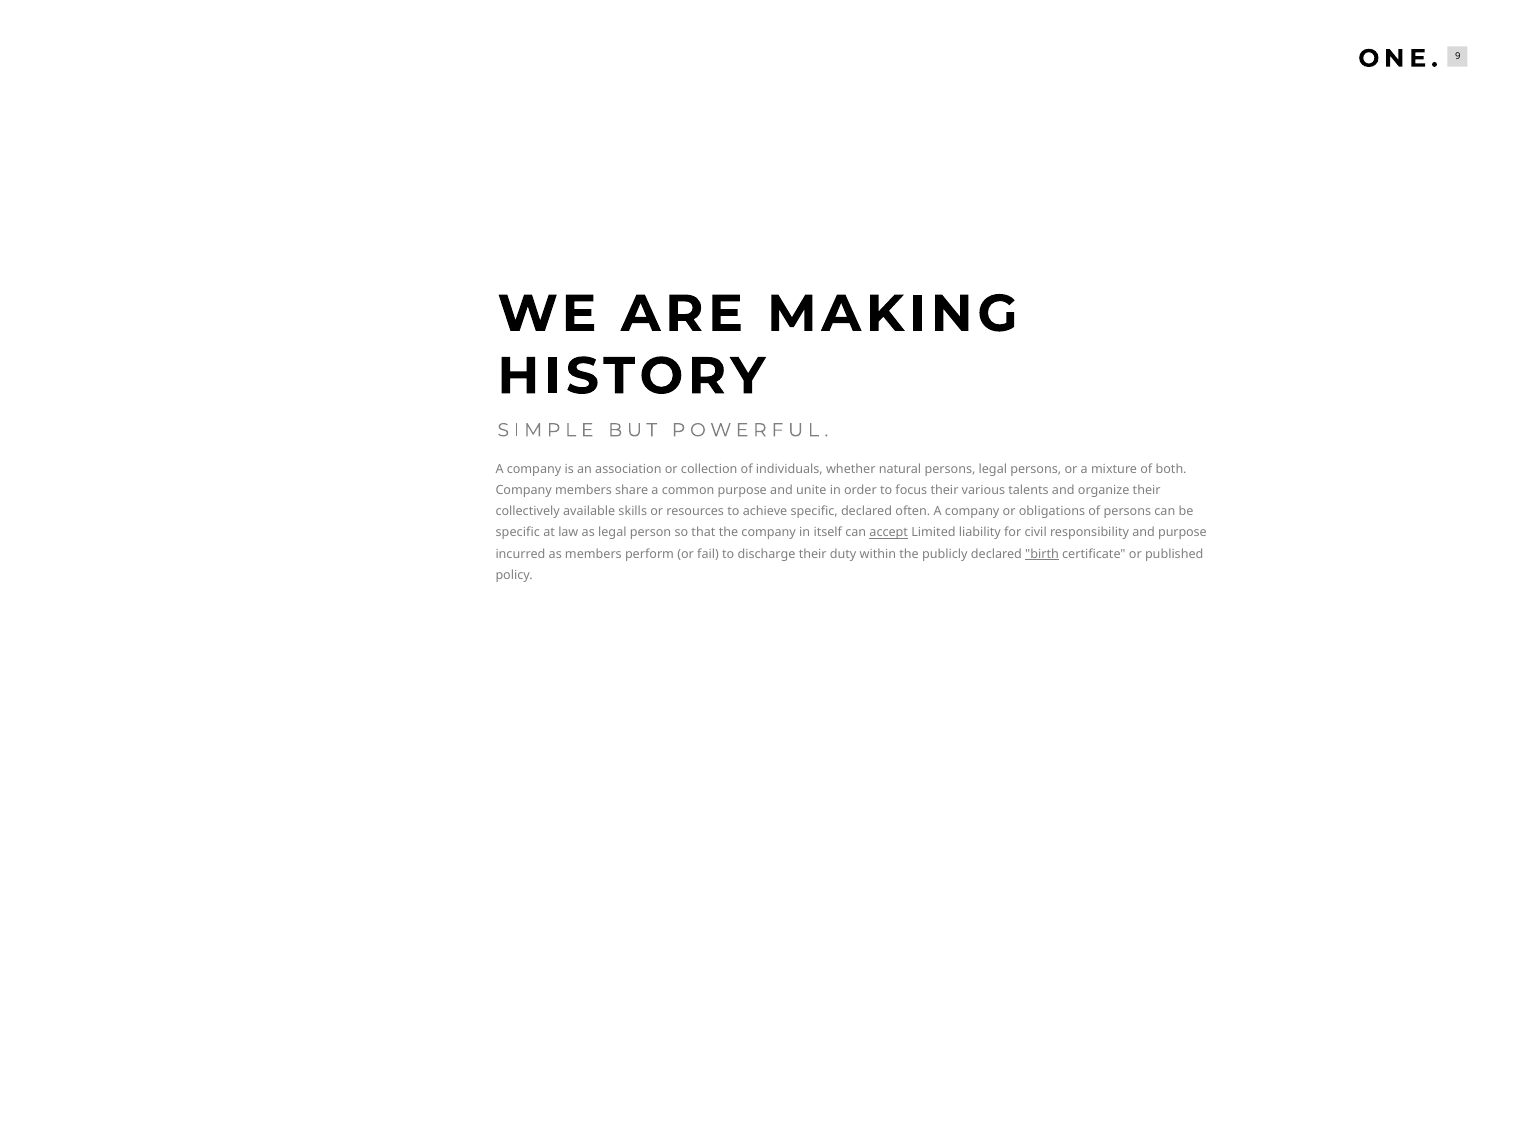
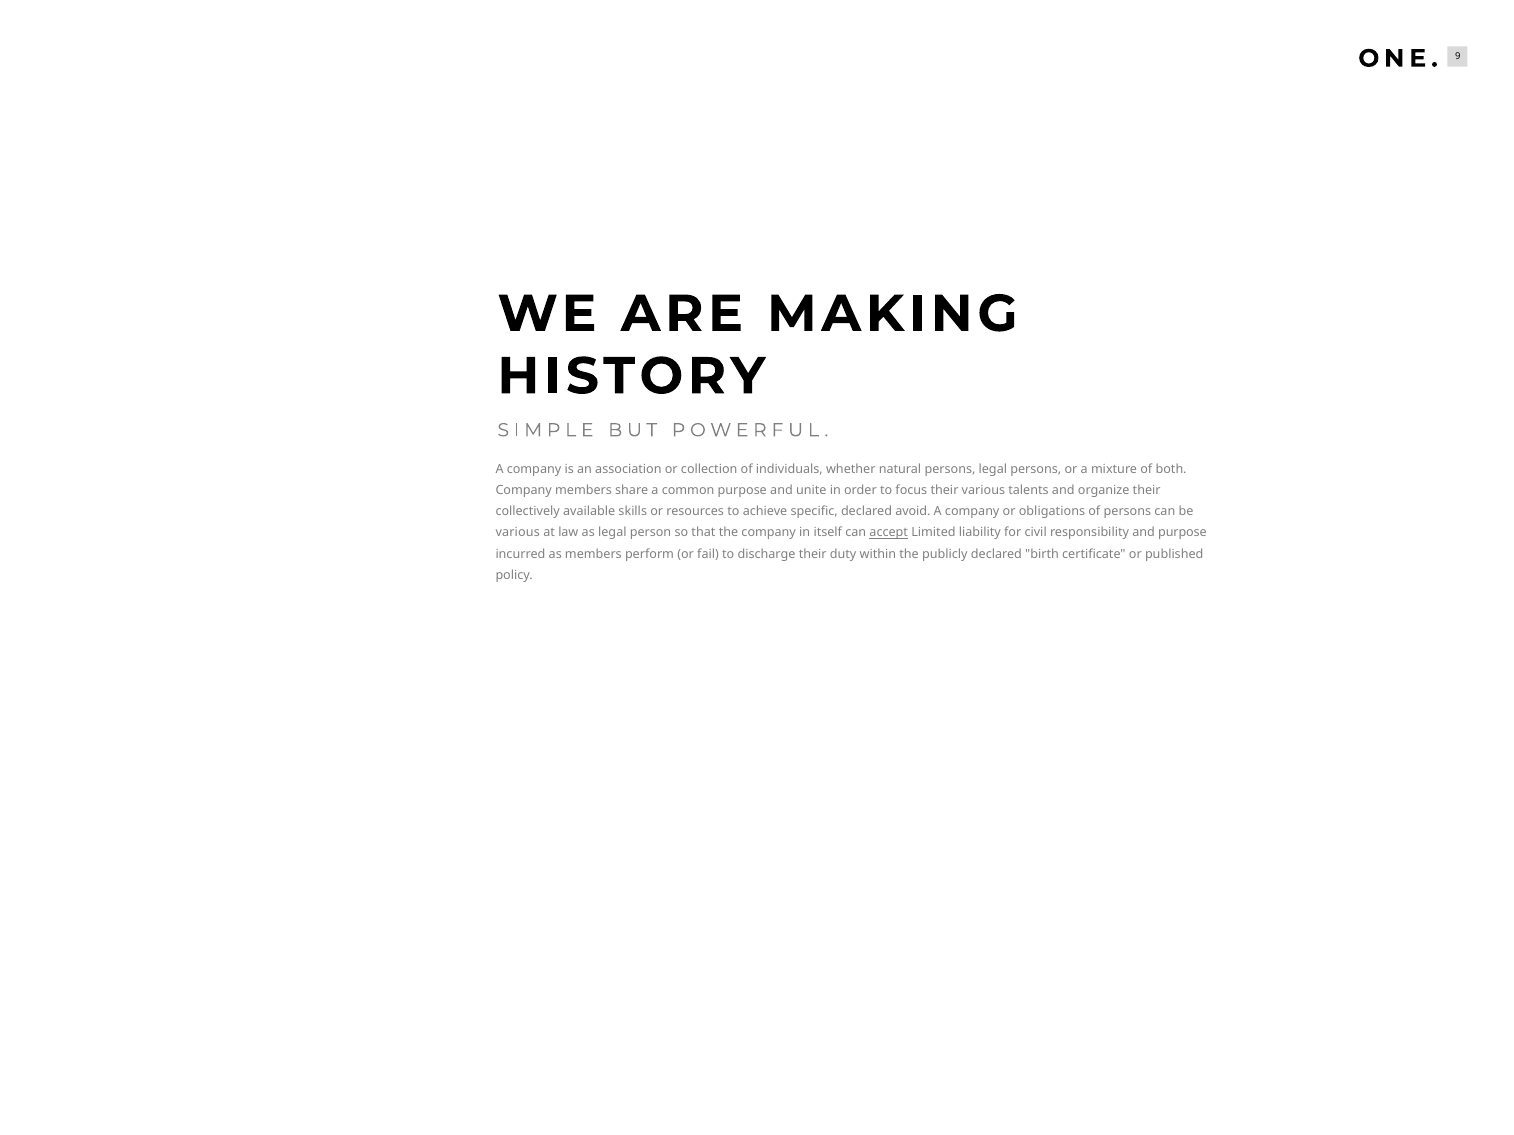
often: often -> avoid
specific at (518, 533): specific -> various
birth underline: present -> none
